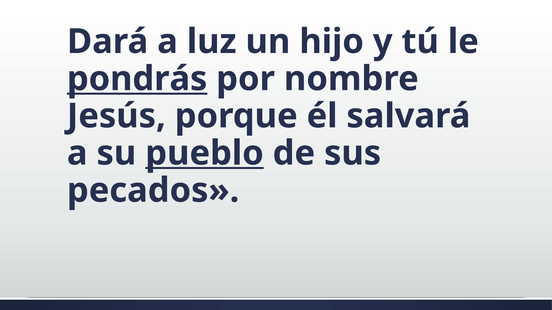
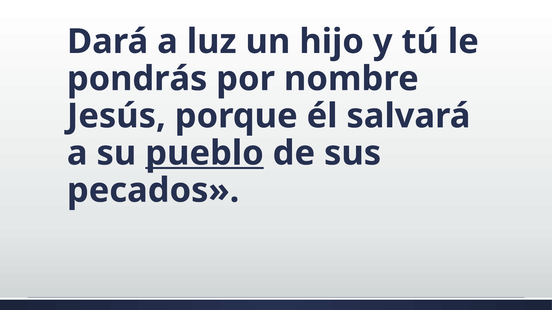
pondrás underline: present -> none
